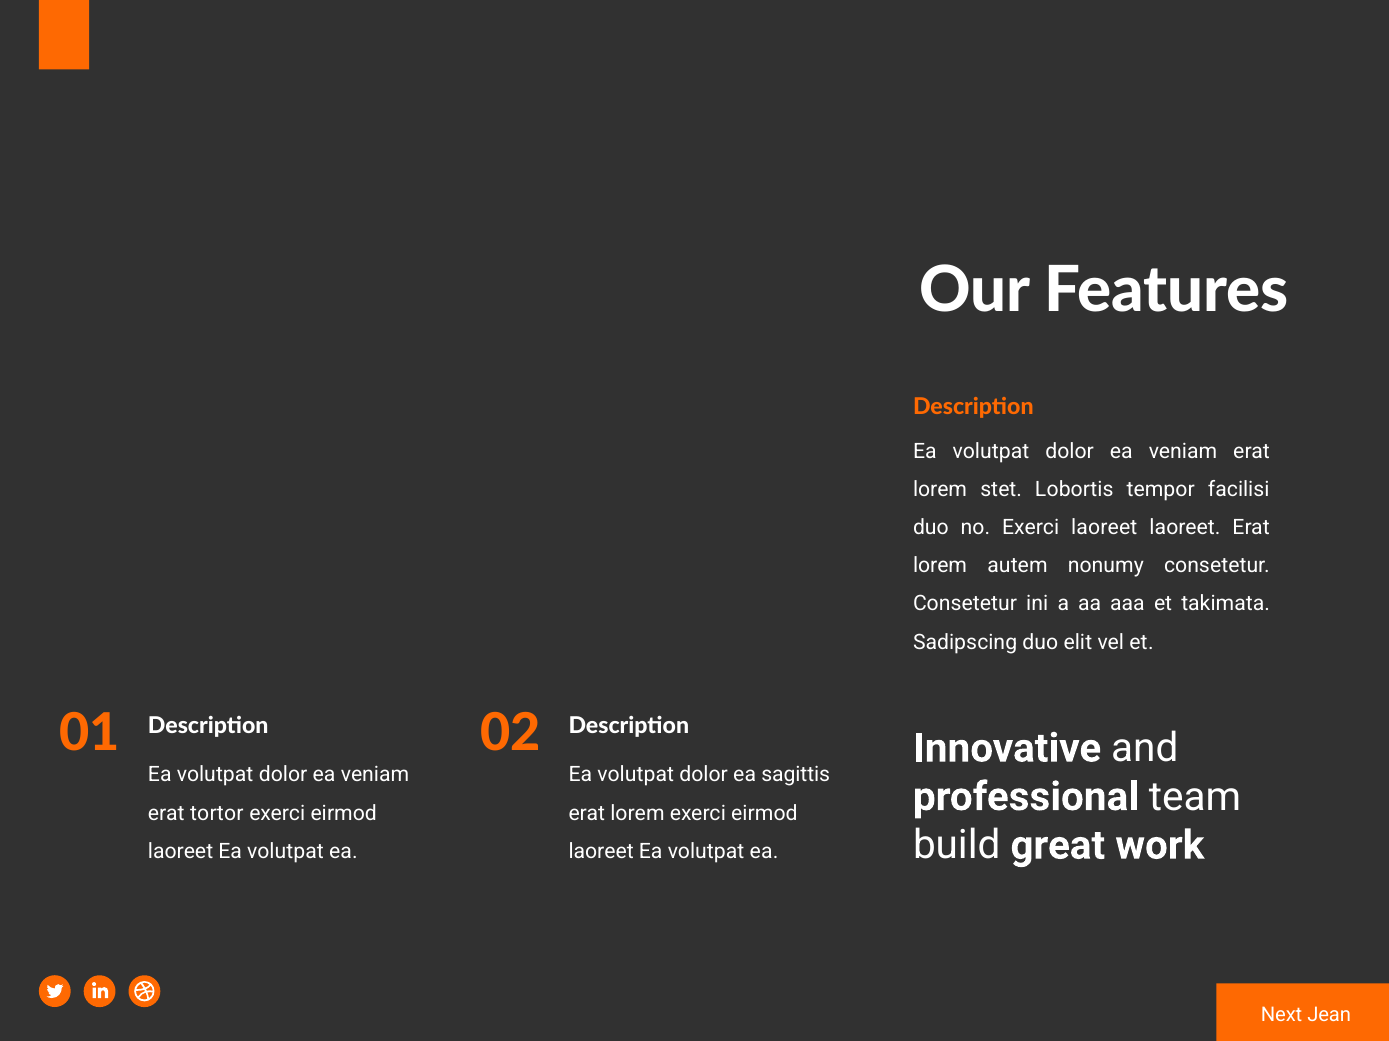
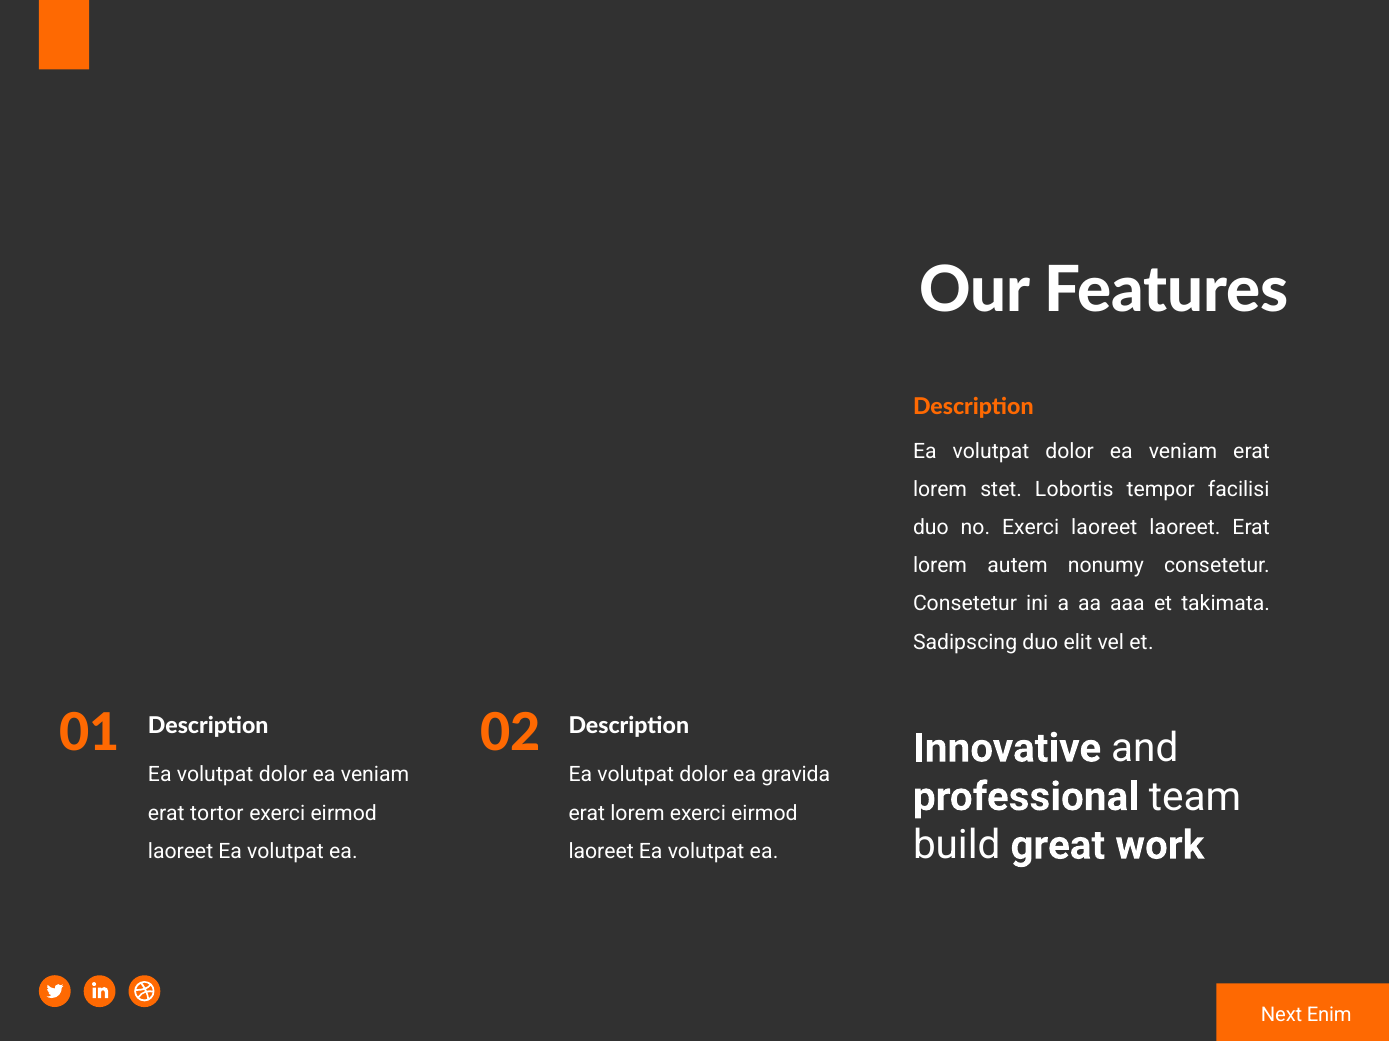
sagittis: sagittis -> gravida
Jean: Jean -> Enim
